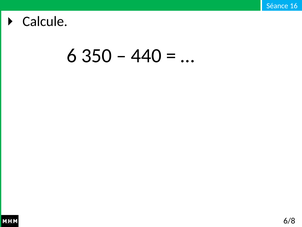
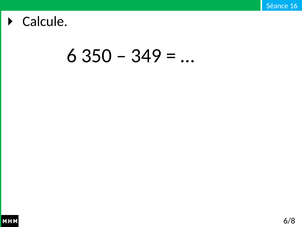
440: 440 -> 349
